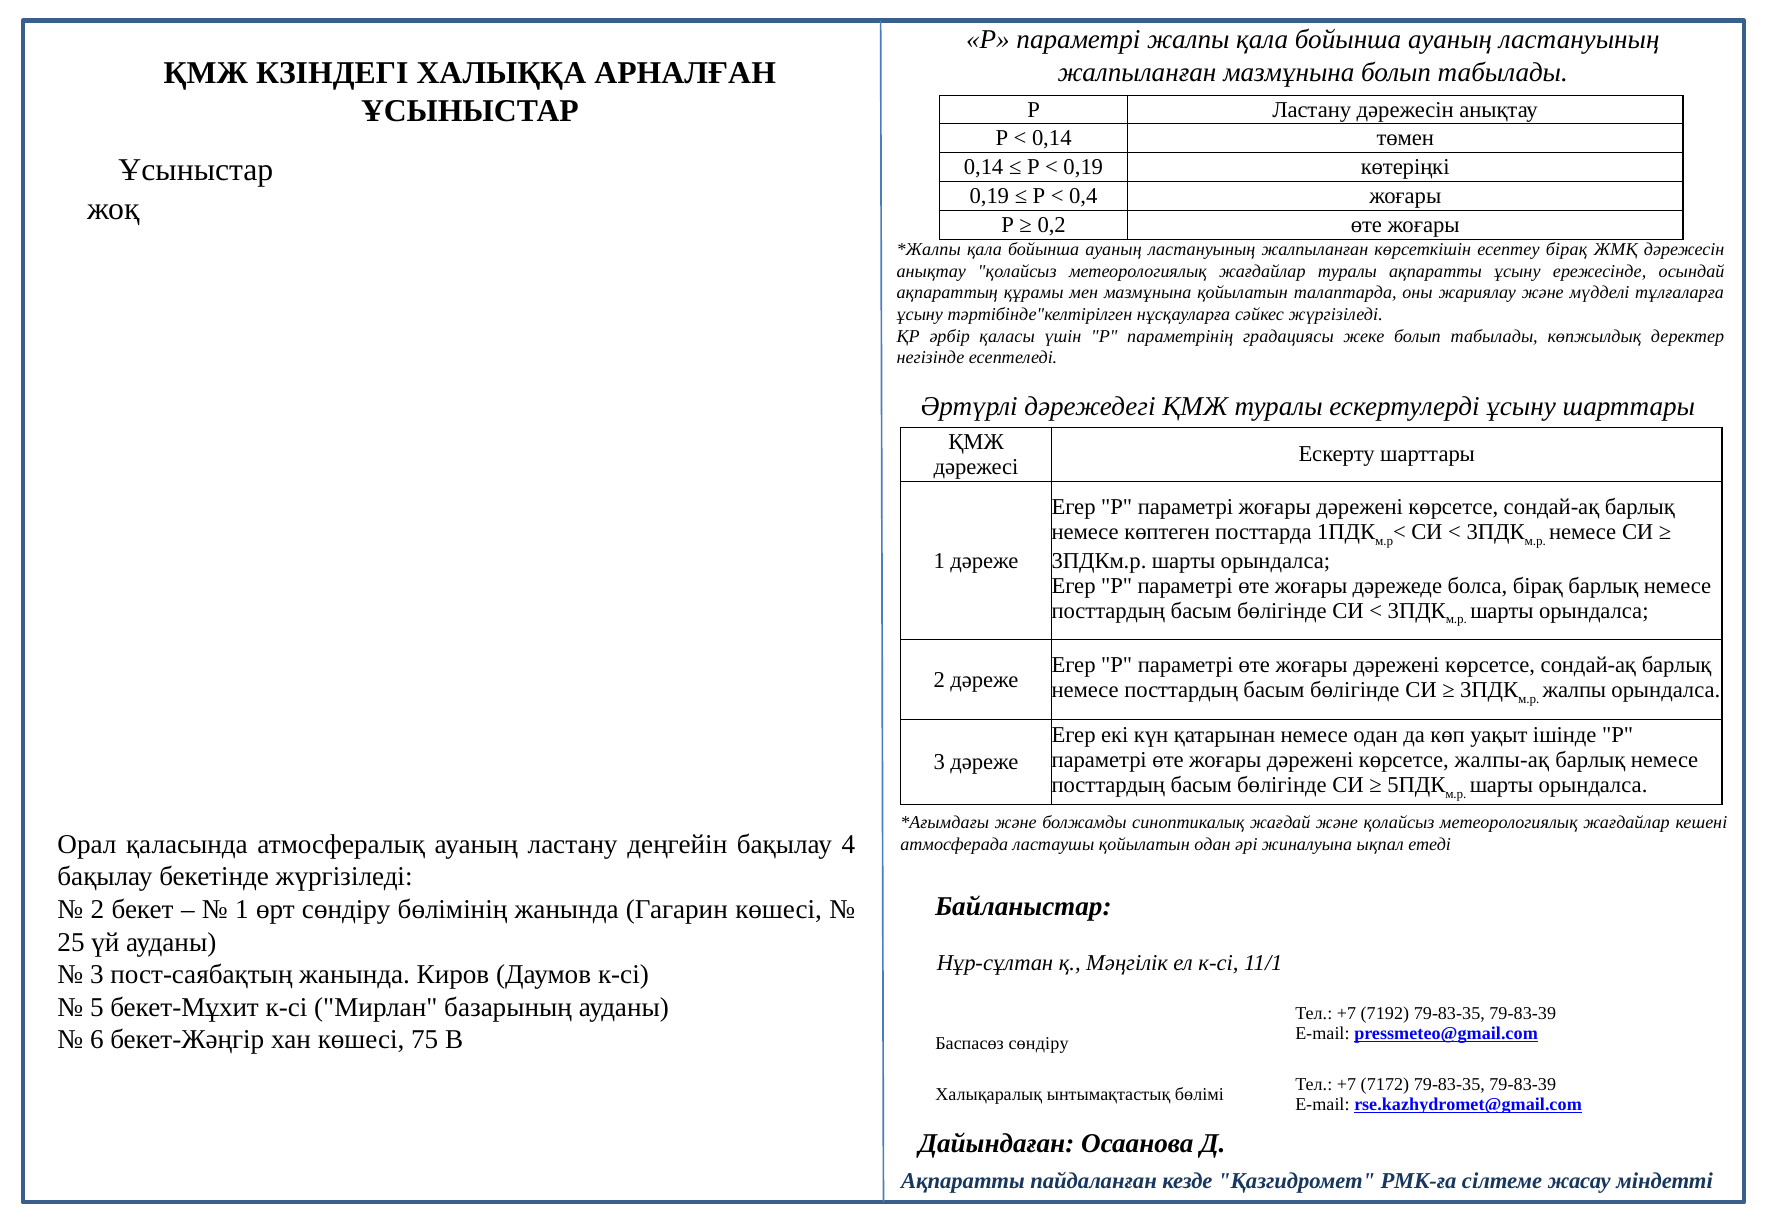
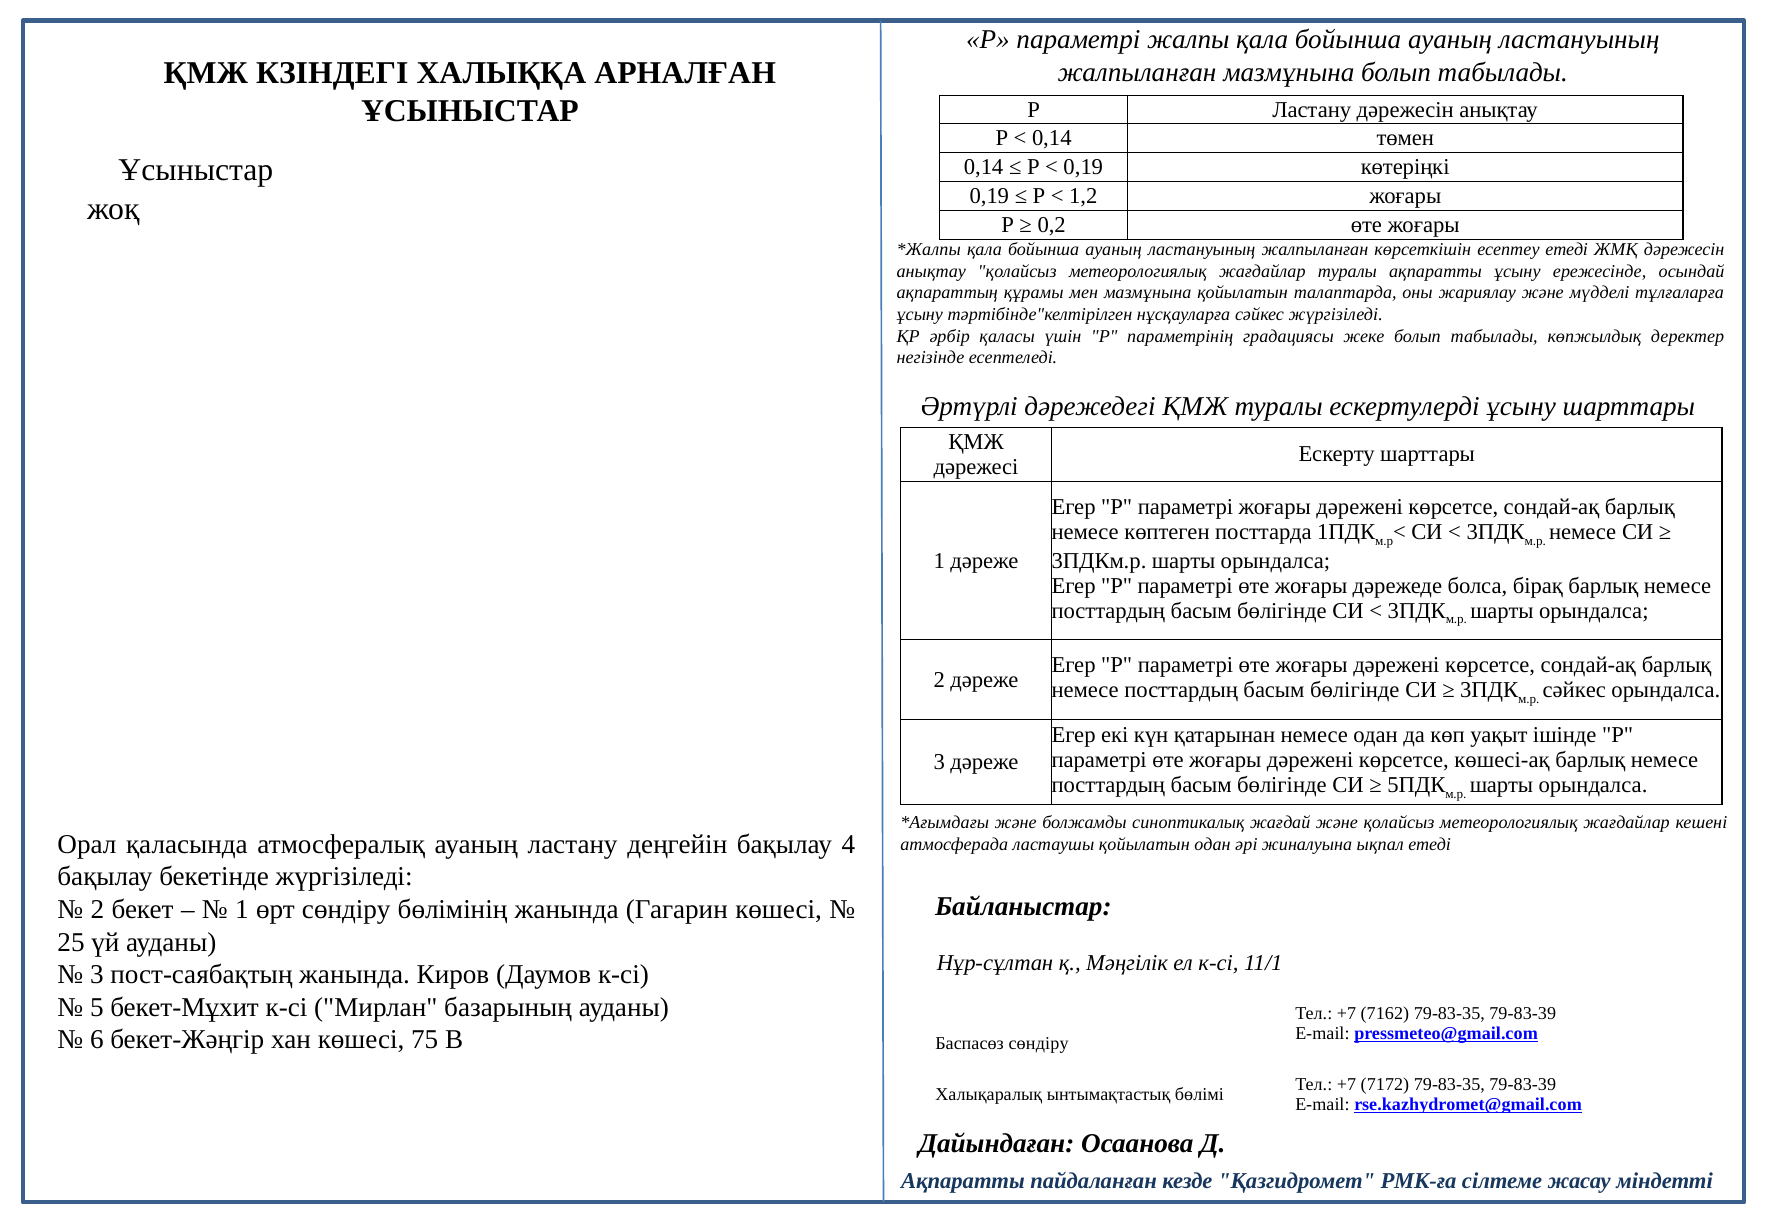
0,4: 0,4 -> 1,2
есептеу бірақ: бірақ -> етеді
жалпы at (1574, 690): жалпы -> сәйкес
жалпы-ақ: жалпы-ақ -> көшесі-ақ
7192: 7192 -> 7162
